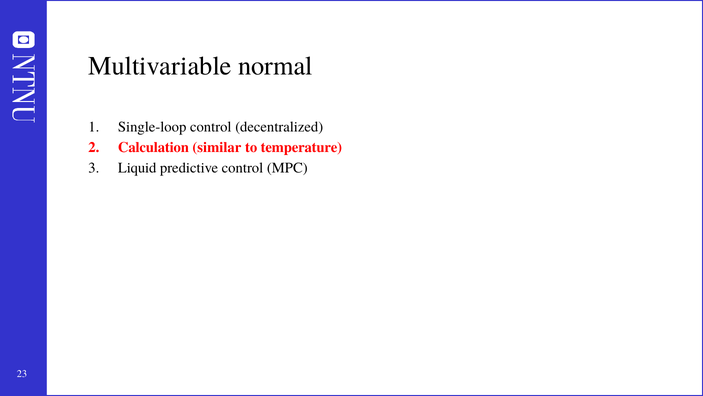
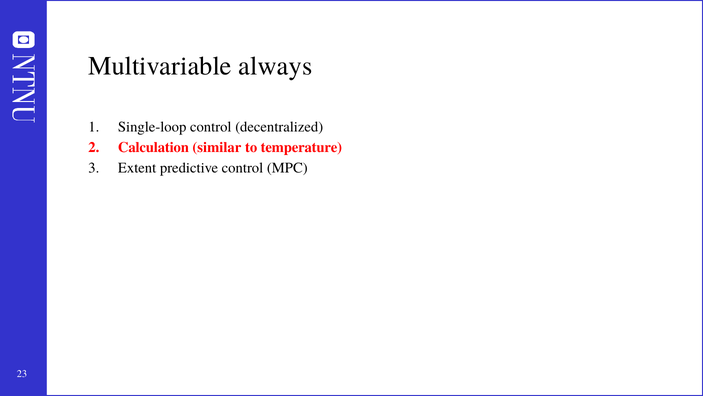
normal: normal -> always
Liquid: Liquid -> Extent
